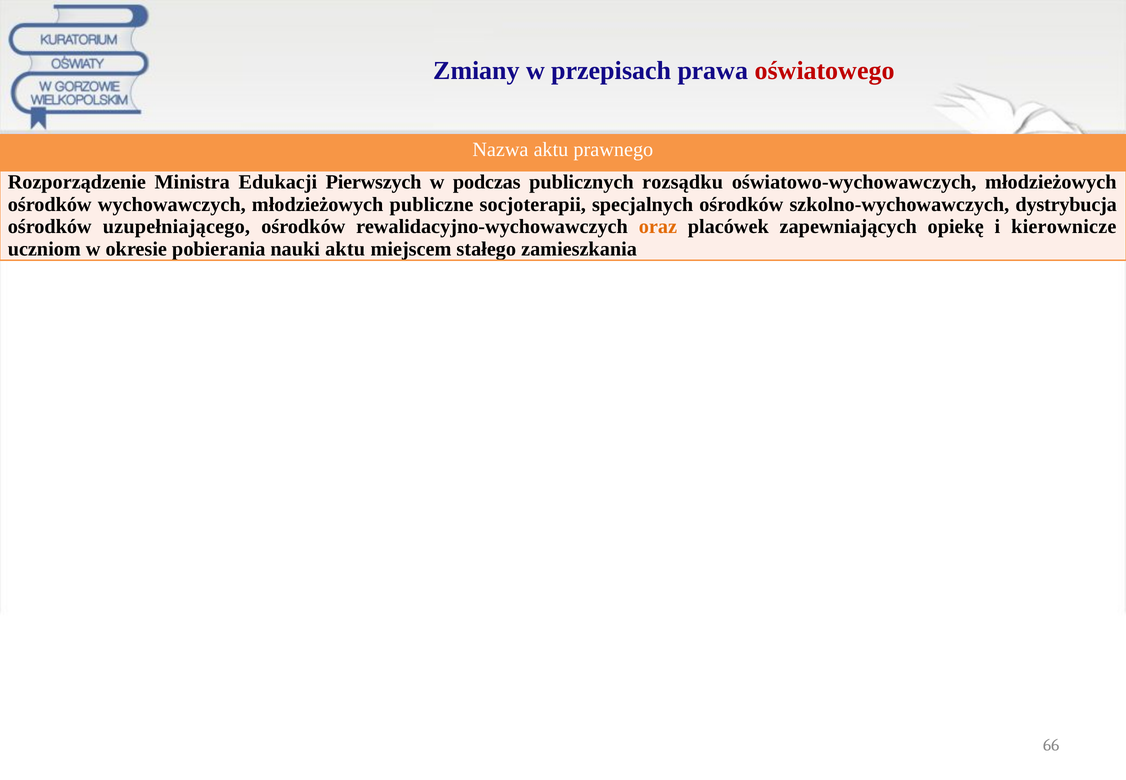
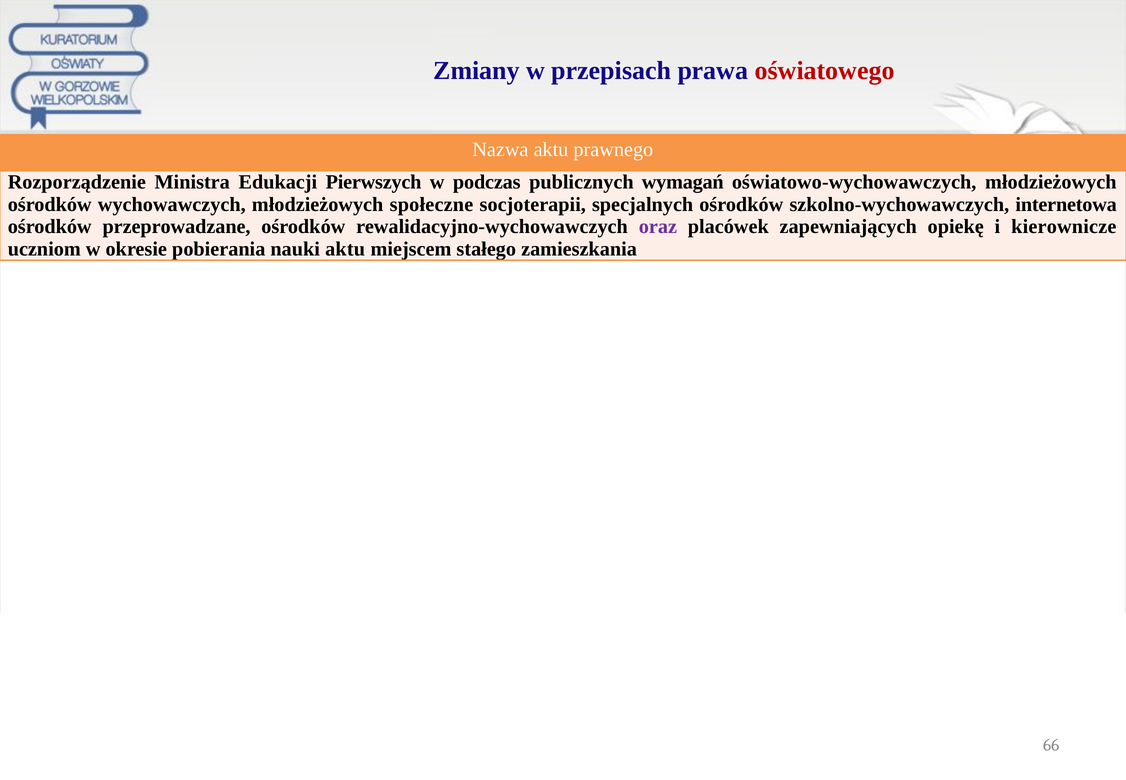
rozsądku: rozsądku -> wymagań
publiczne: publiczne -> społeczne
dystrybucja: dystrybucja -> internetowa
uzupełniającego: uzupełniającego -> przeprowadzane
oraz colour: orange -> purple
